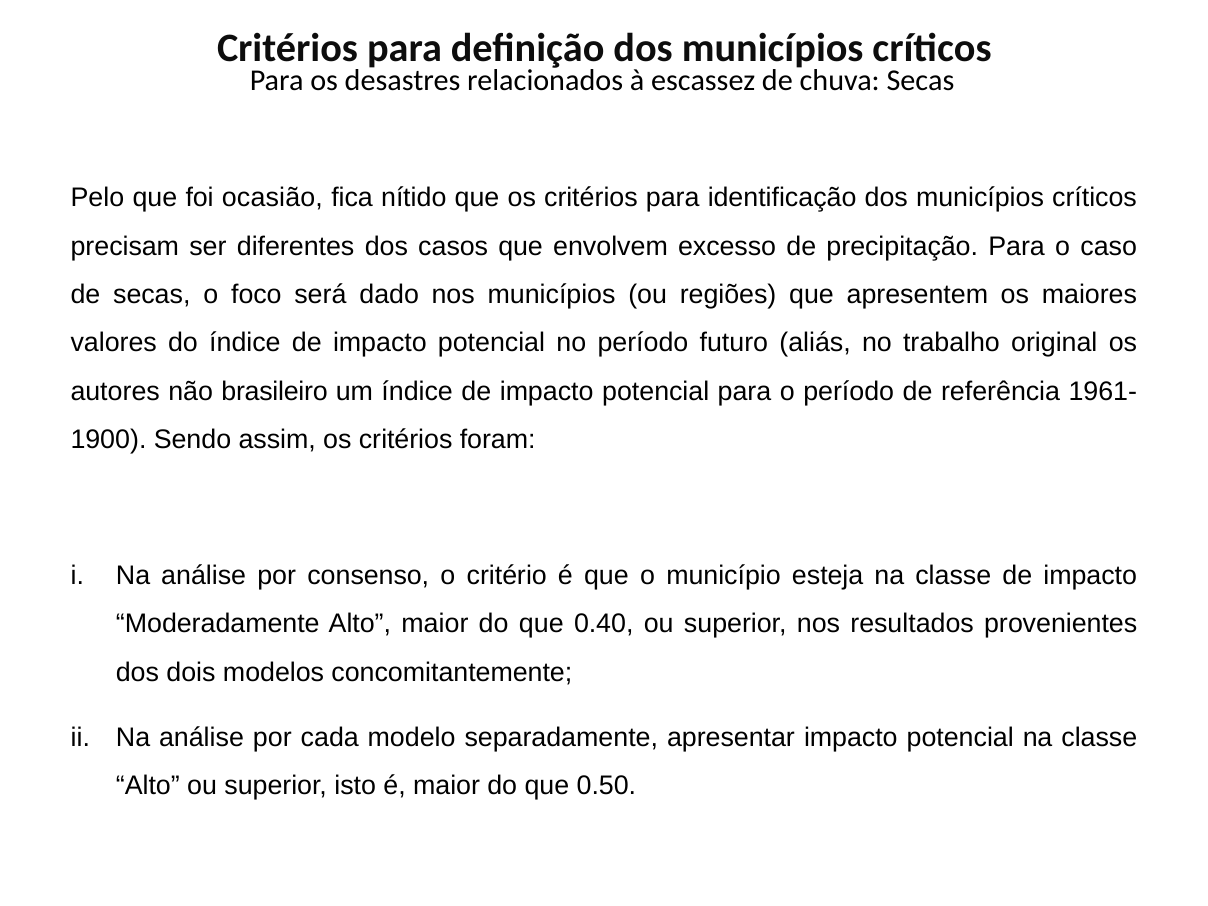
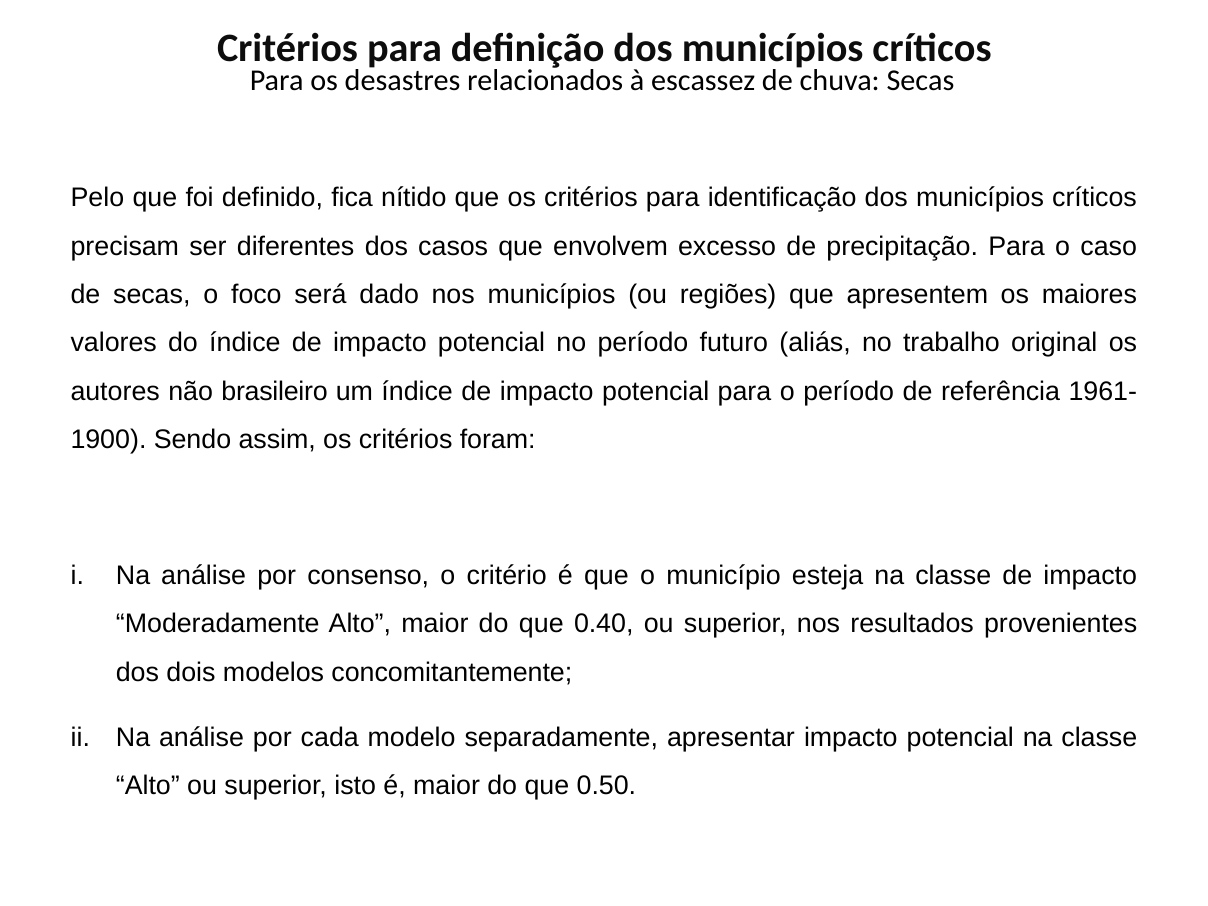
ocasião: ocasião -> definido
